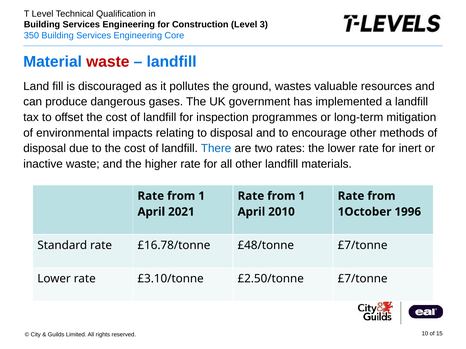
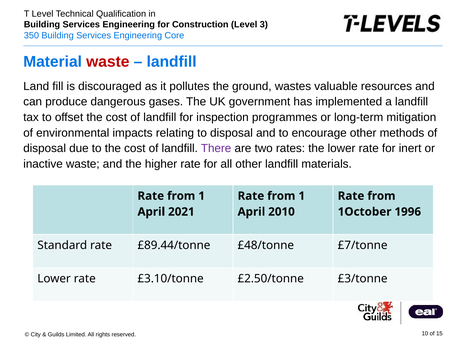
There colour: blue -> purple
£16.78/tonne: £16.78/tonne -> £89.44/tonne
£2.50/tonne £7/tonne: £7/tonne -> £3/tonne
